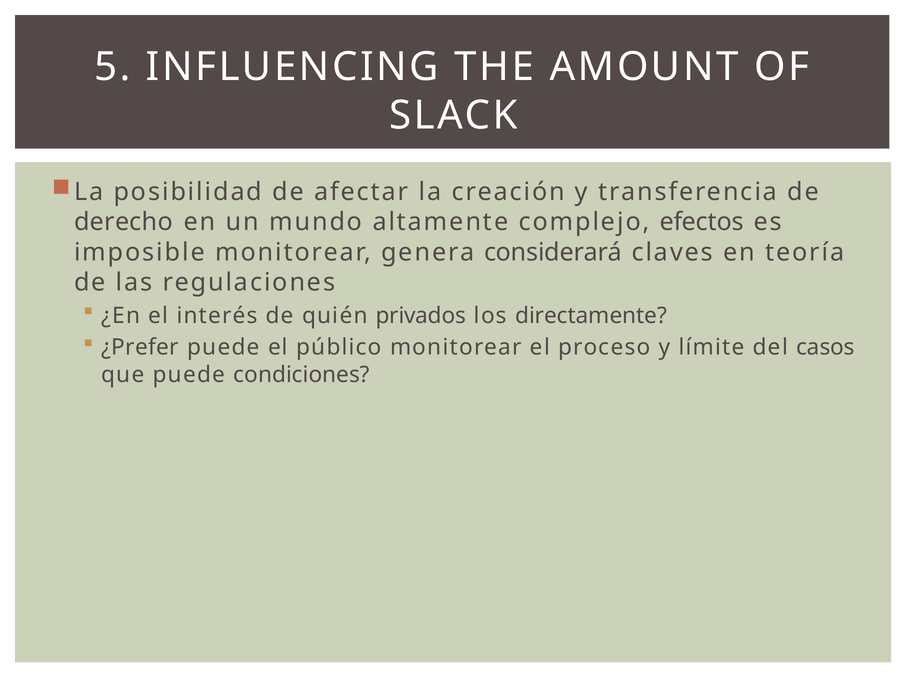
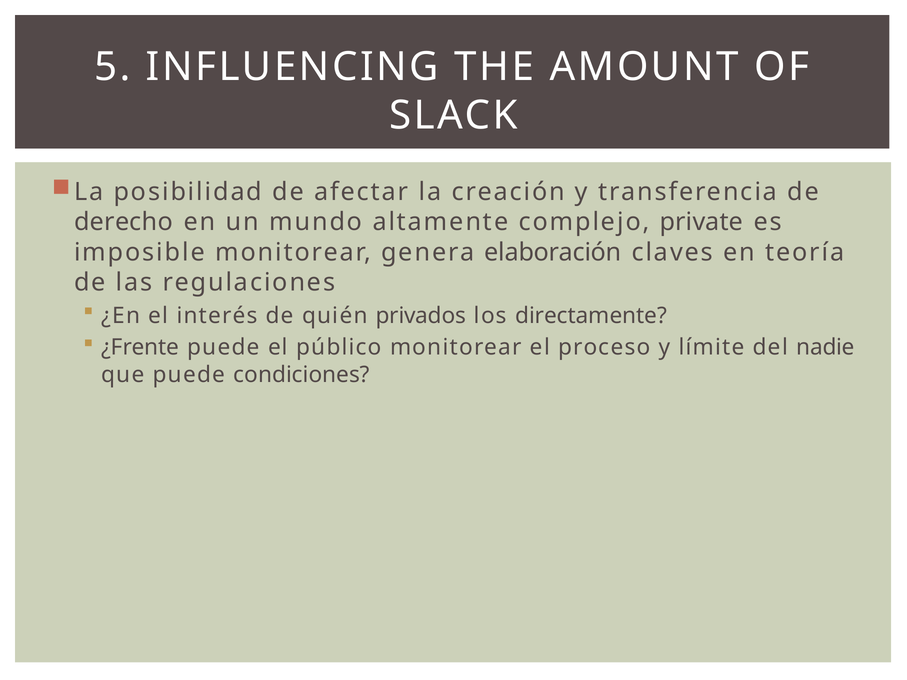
efectos: efectos -> private
considerará: considerará -> elaboración
¿Prefer: ¿Prefer -> ¿Frente
casos: casos -> nadie
